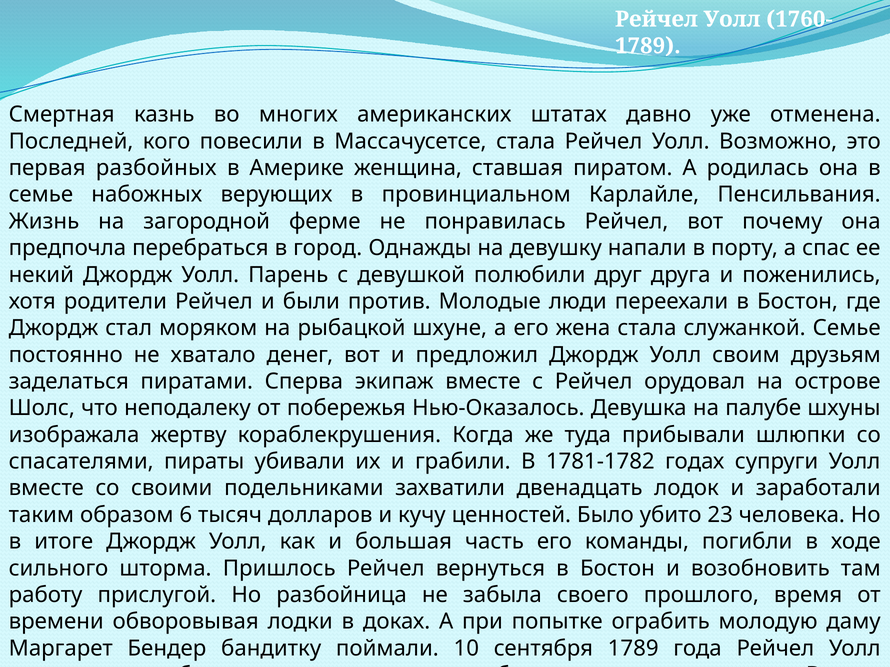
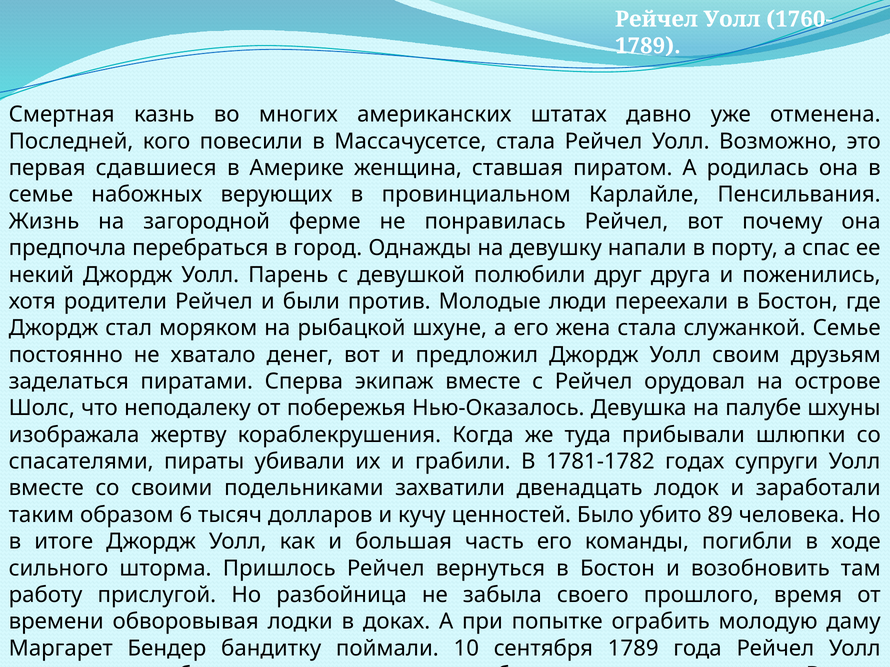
разбойных: разбойных -> сдавшиеся
23: 23 -> 89
